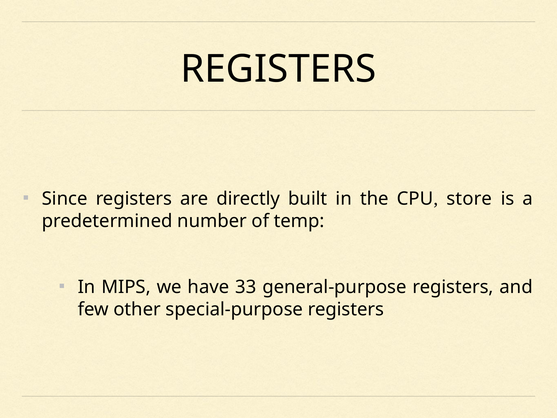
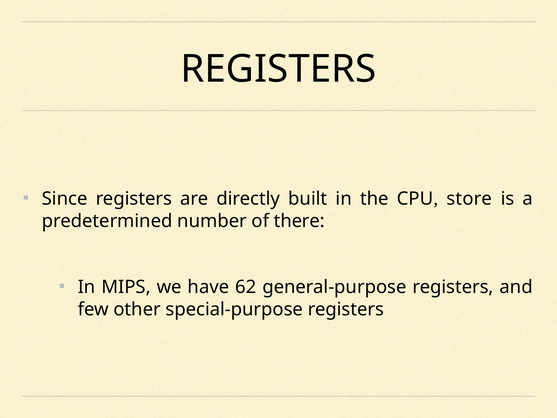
temp: temp -> there
33: 33 -> 62
